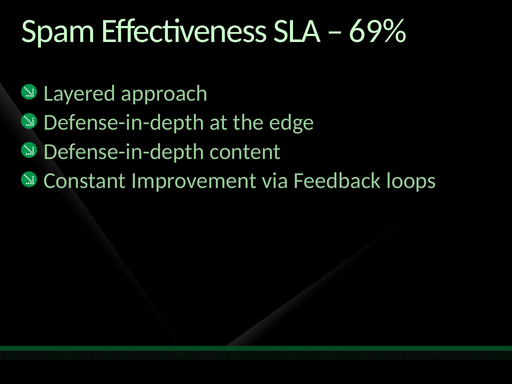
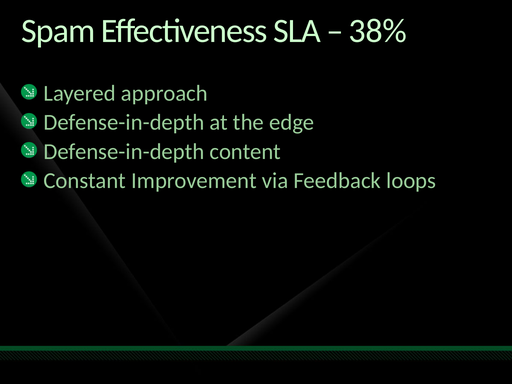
69%: 69% -> 38%
